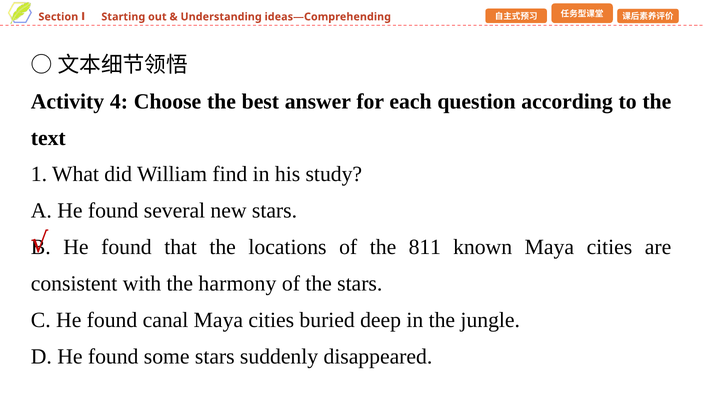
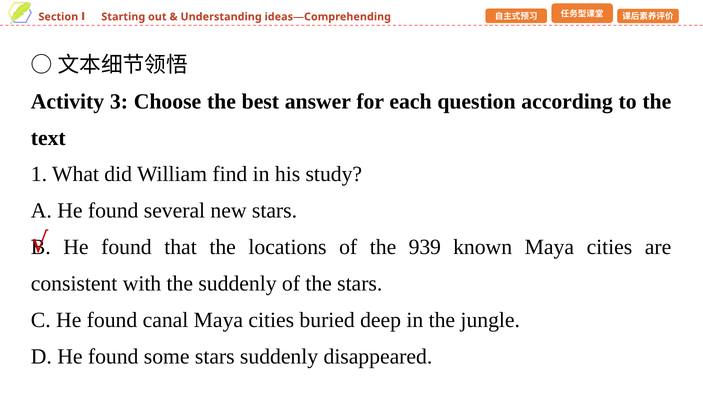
4: 4 -> 3
811: 811 -> 939
the harmony: harmony -> suddenly
